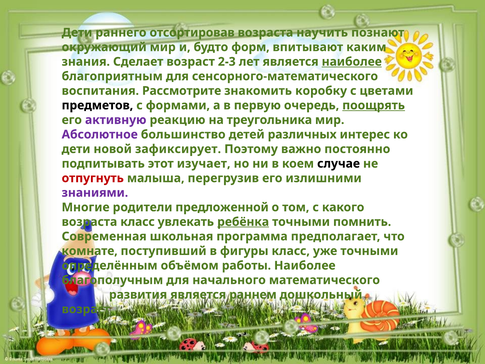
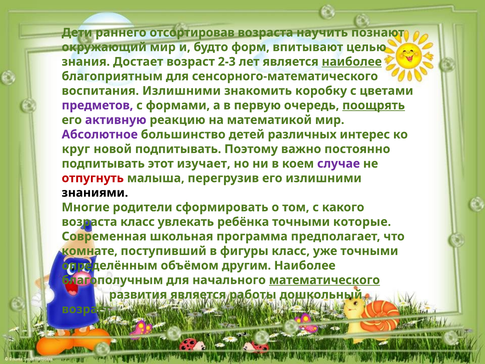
каким: каким -> целью
Сделает: Сделает -> Достает
воспитания Рассмотрите: Рассмотрите -> Излишними
предметов colour: black -> purple
треугольника: треугольника -> математикой
дети at (76, 149): дети -> круг
новой зафиксирует: зафиксирует -> подпитывать
случае colour: black -> purple
знаниями colour: purple -> black
предложенной: предложенной -> сформировать
ребёнка underline: present -> none
помнить: помнить -> которые
работы: работы -> другим
математического underline: none -> present
раннем: раннем -> работы
